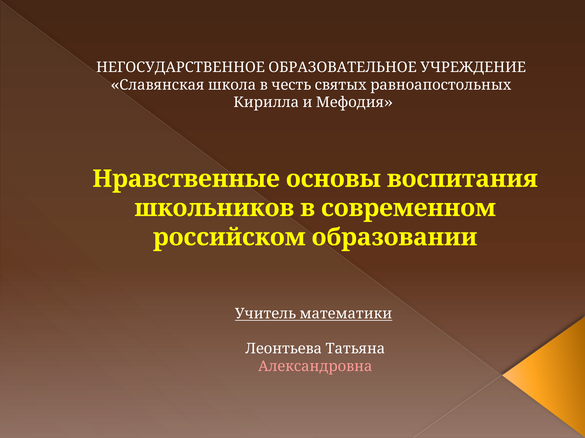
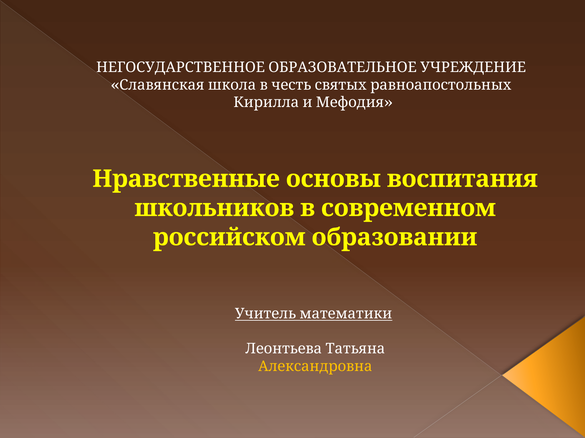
Александровна colour: pink -> yellow
